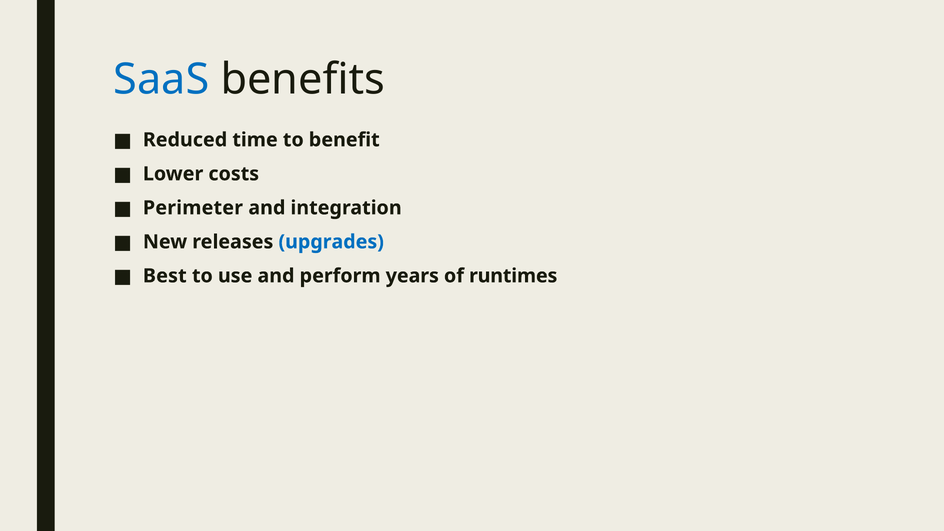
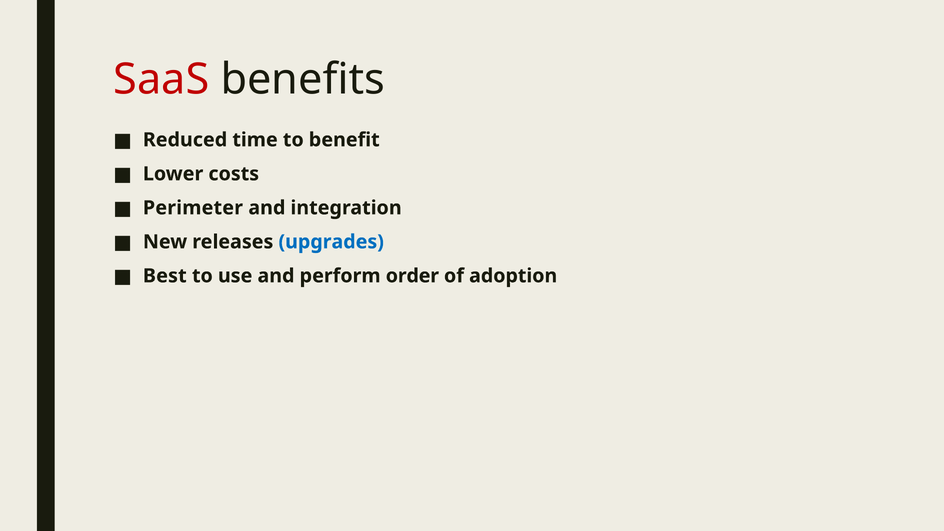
SaaS colour: blue -> red
years: years -> order
runtimes: runtimes -> adoption
